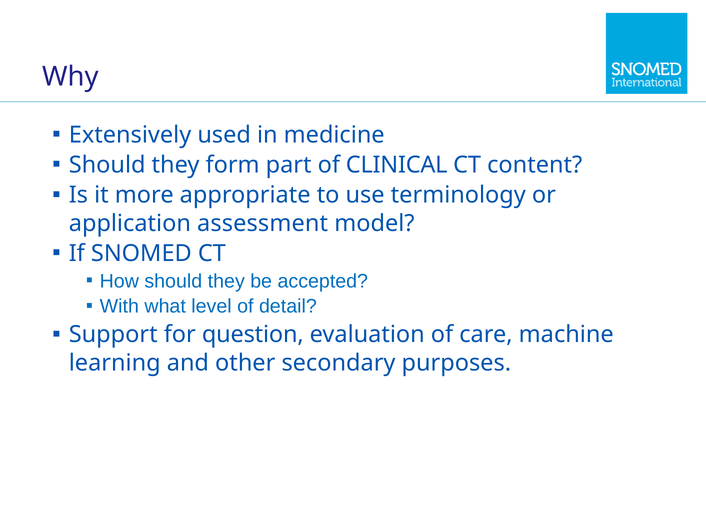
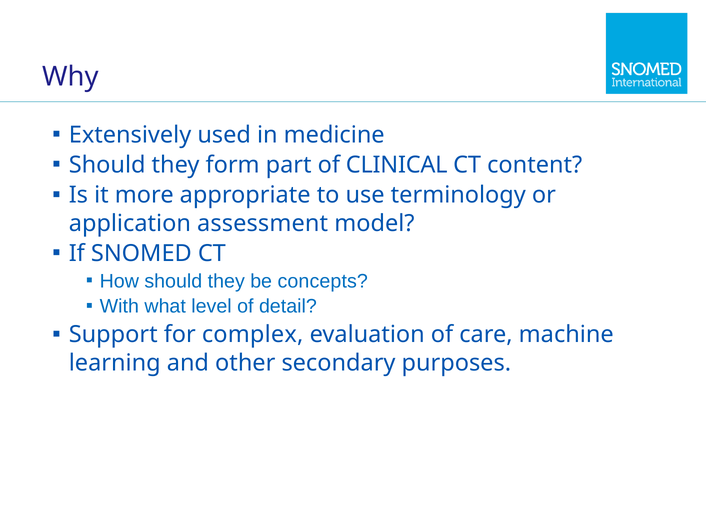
accepted: accepted -> concepts
question: question -> complex
